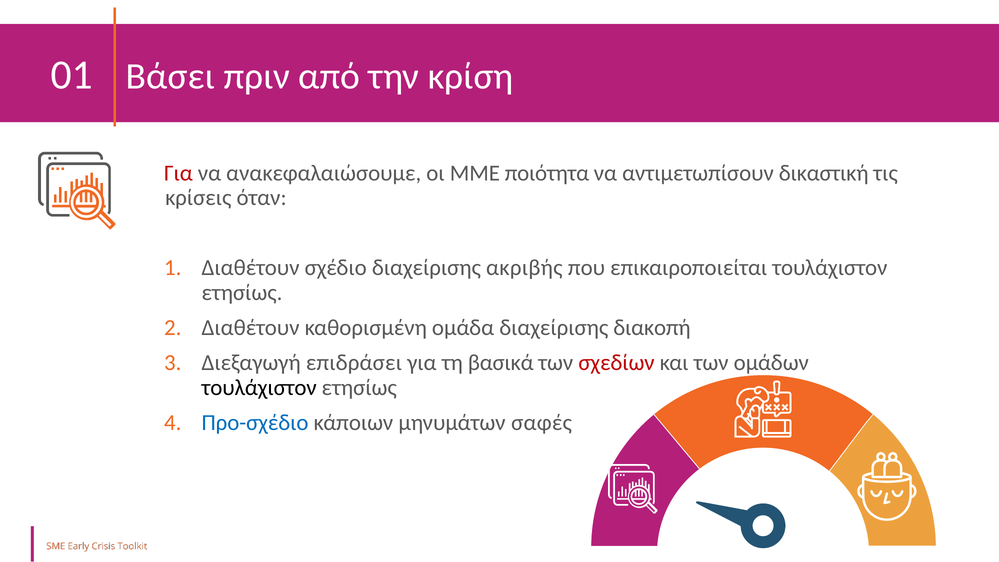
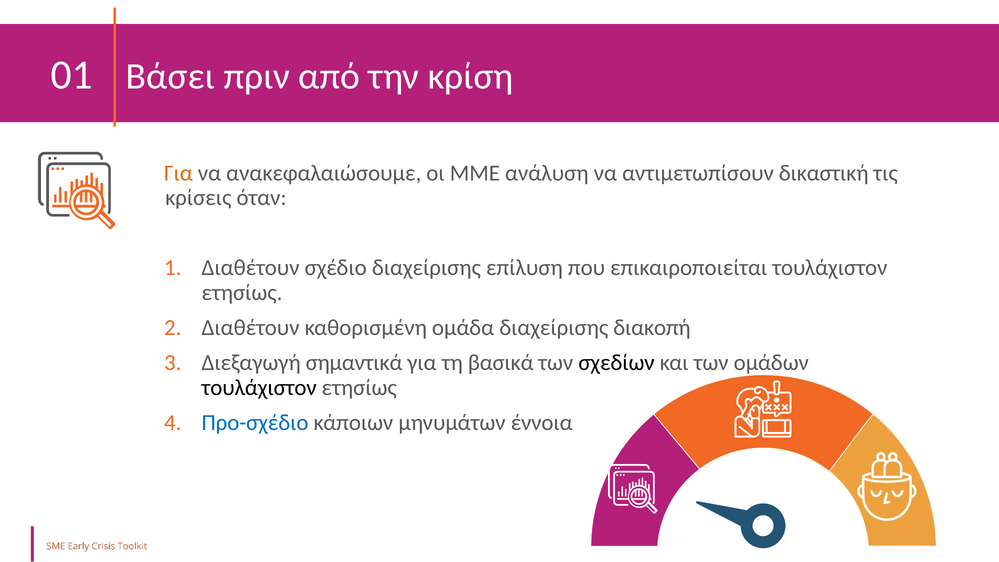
Για at (178, 173) colour: red -> orange
ποιότητα: ποιότητα -> ανάλυση
ακριβής: ακριβής -> επίλυση
επιδράσει: επιδράσει -> σημαντικά
σχεδίων colour: red -> black
σαφές: σαφές -> έννοια
